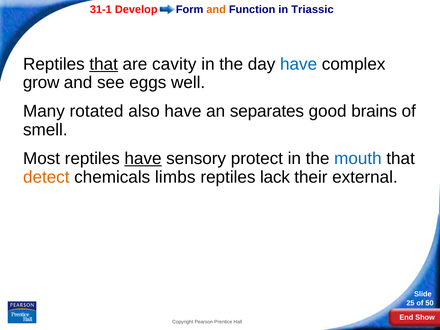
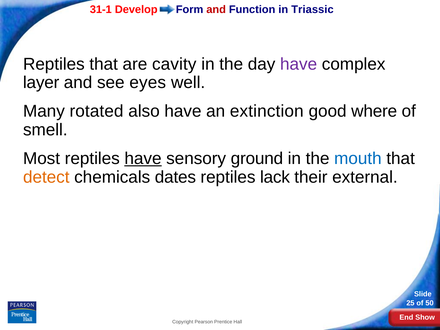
and at (216, 10) colour: orange -> red
that at (104, 64) underline: present -> none
have at (299, 64) colour: blue -> purple
grow: grow -> layer
eggs: eggs -> eyes
separates: separates -> extinction
brains: brains -> where
protect: protect -> ground
limbs: limbs -> dates
